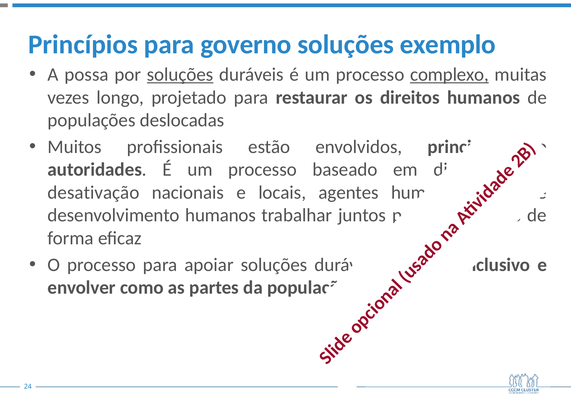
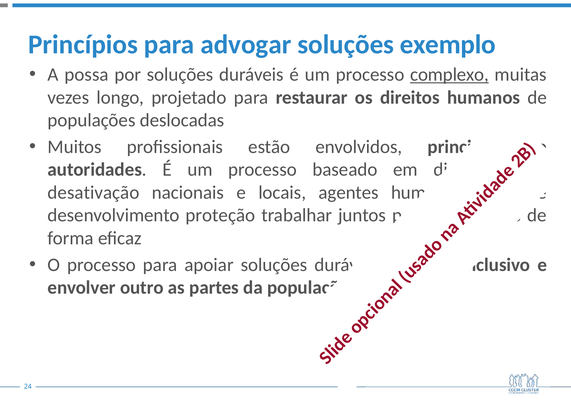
governo: governo -> advogar
soluções at (180, 75) underline: present -> none
desenvolvimento humanos: humanos -> proteção
como: como -> outro
